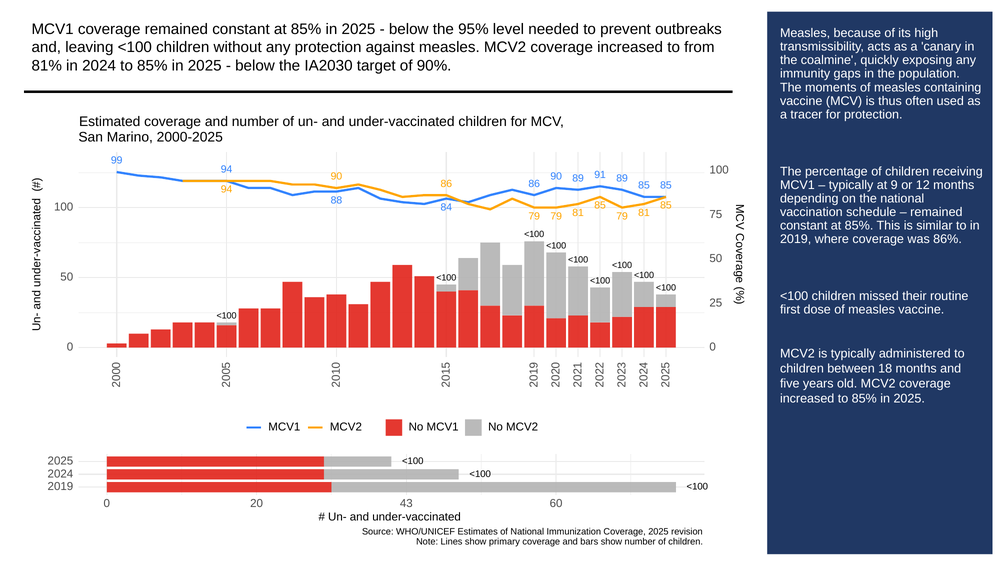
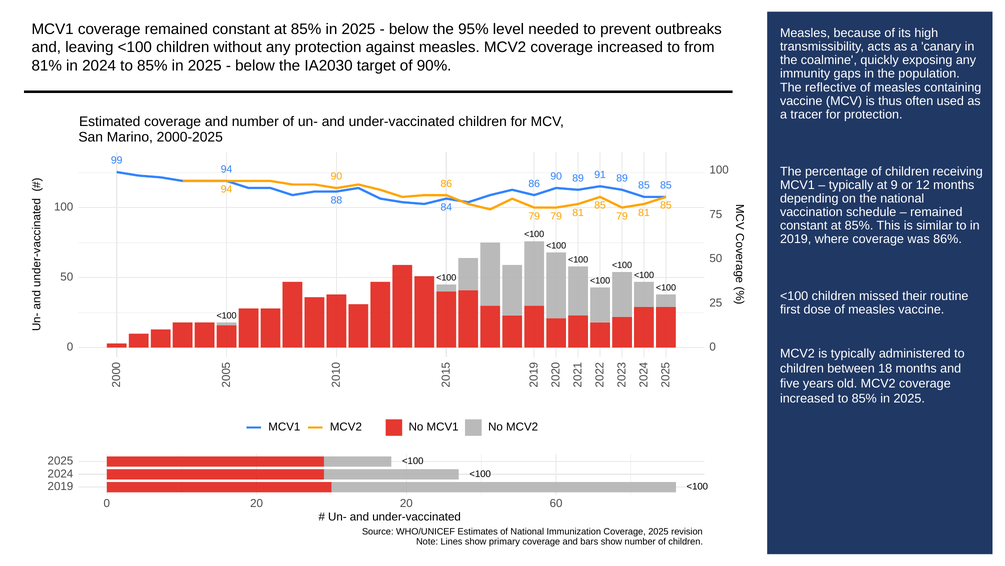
moments: moments -> reflective
20 43: 43 -> 20
